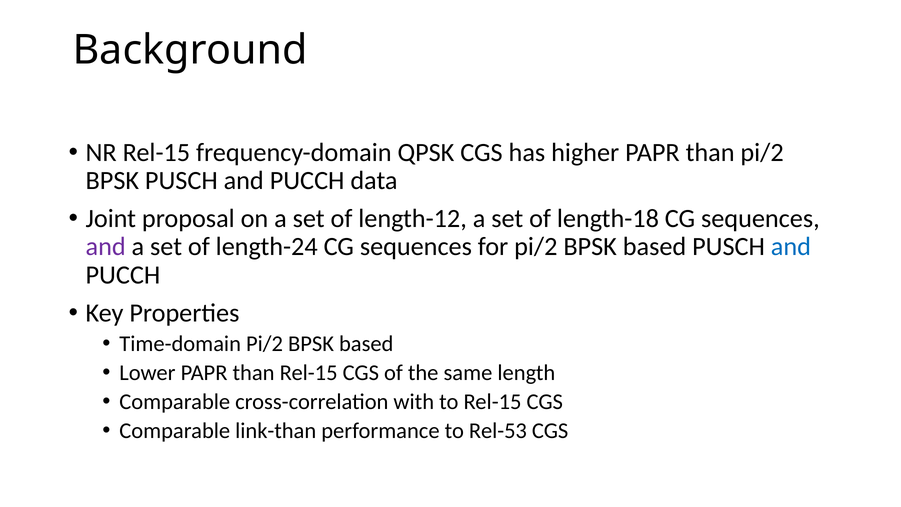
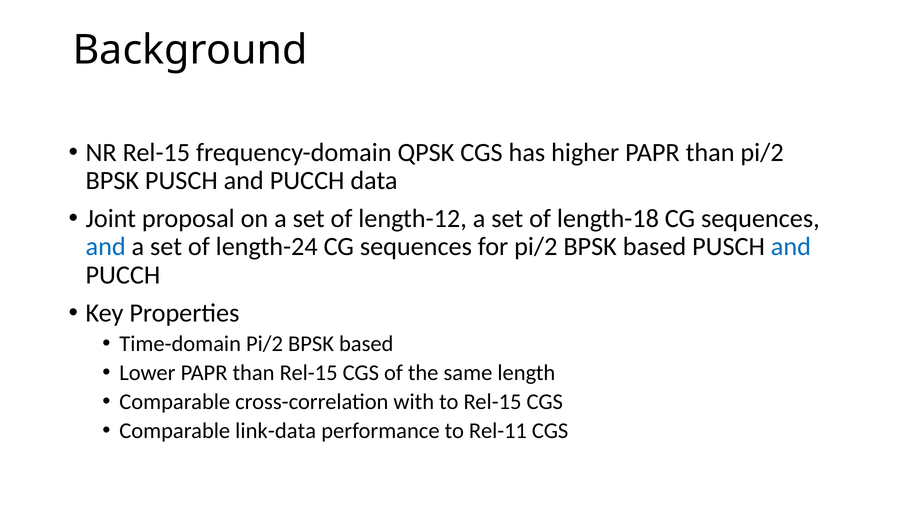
and at (106, 247) colour: purple -> blue
link-than: link-than -> link-data
Rel-53: Rel-53 -> Rel-11
